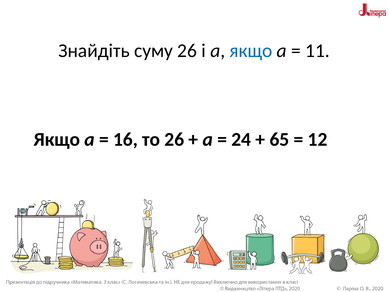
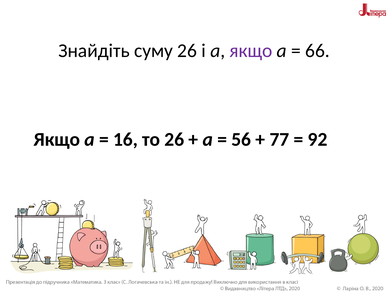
якщо at (251, 51) colour: blue -> purple
11: 11 -> 66
24: 24 -> 56
65: 65 -> 77
12: 12 -> 92
